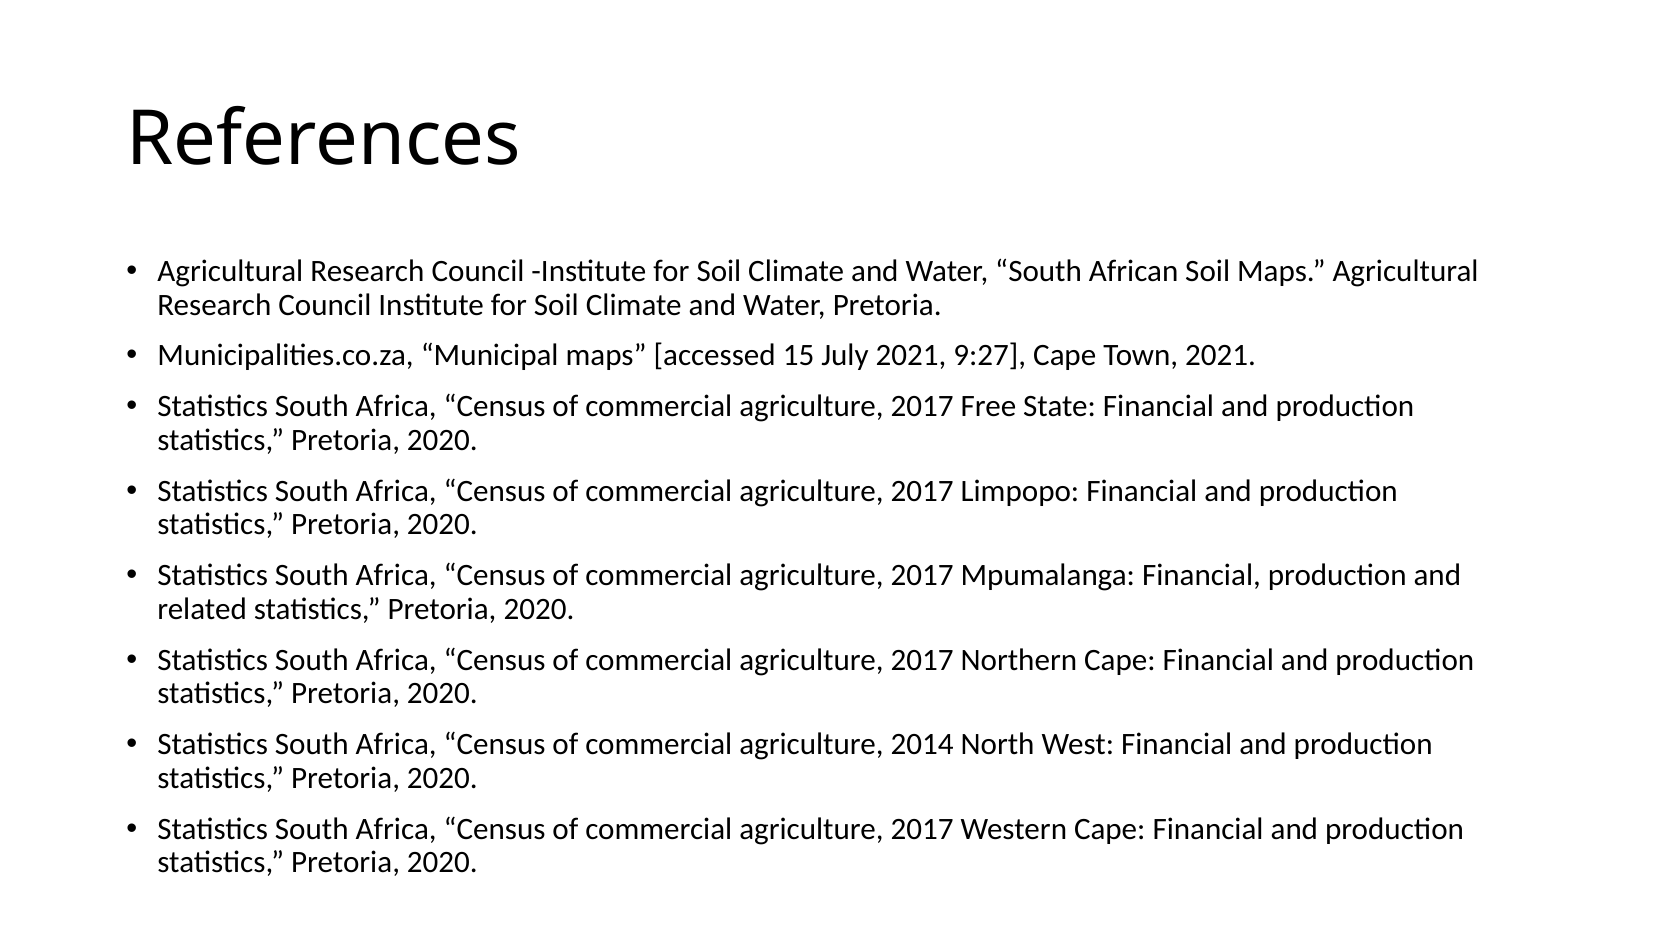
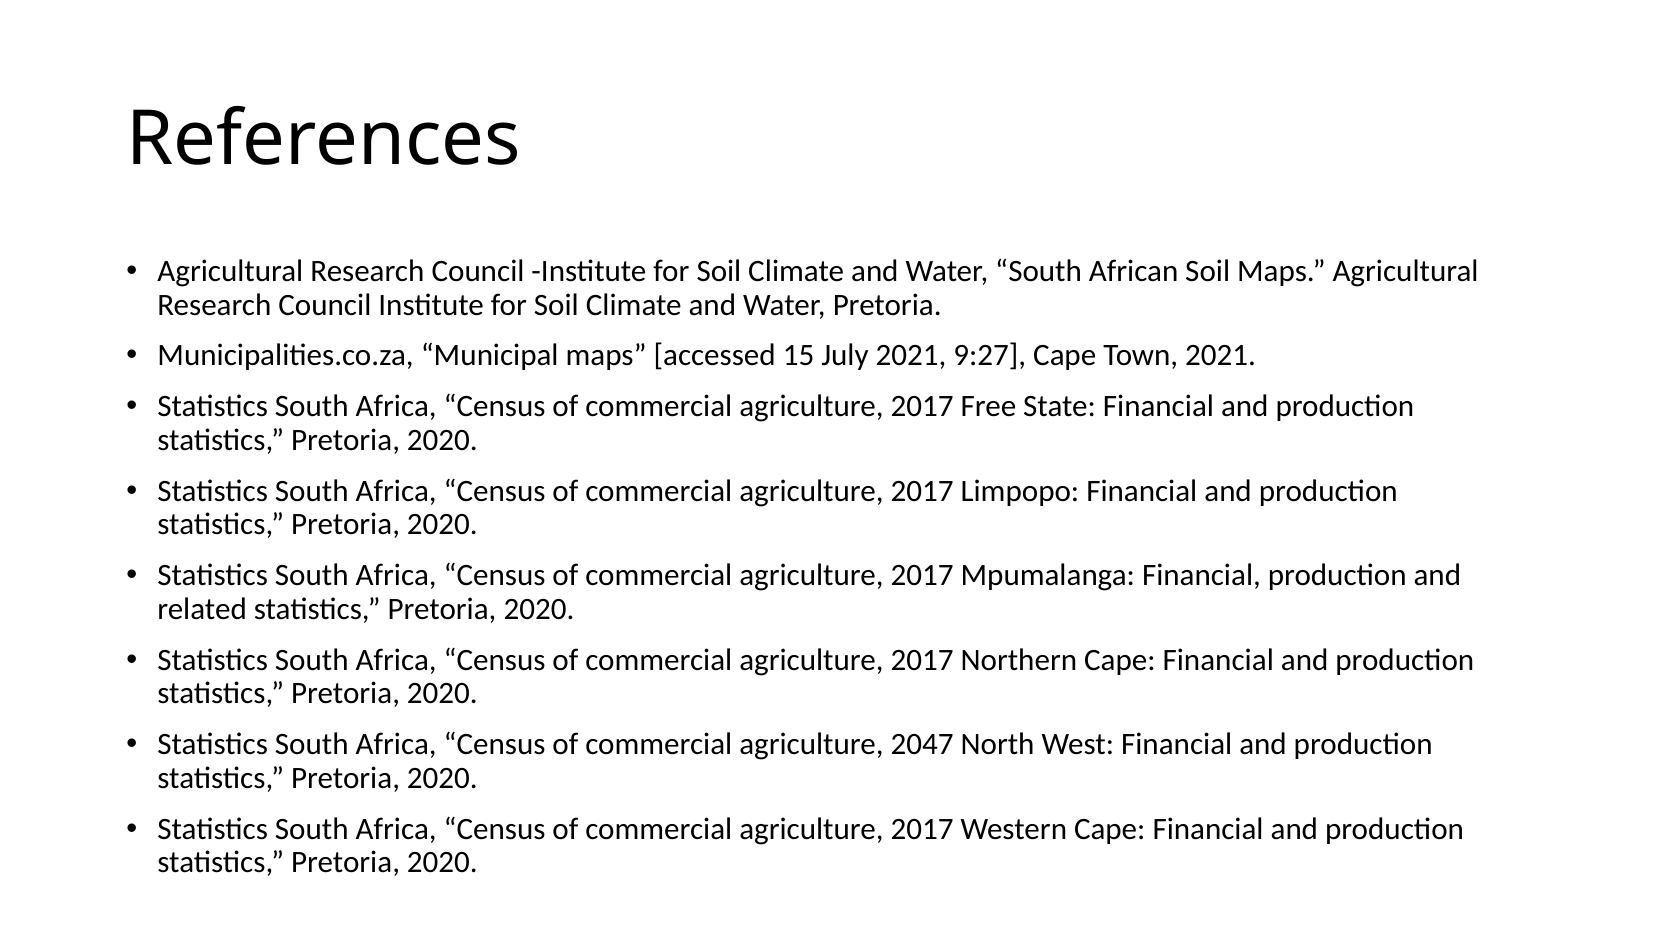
2014: 2014 -> 2047
